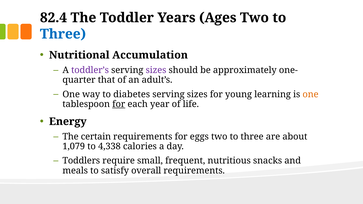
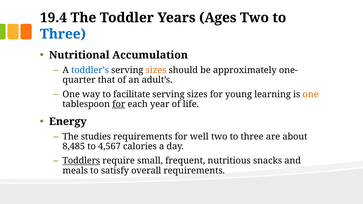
82.4: 82.4 -> 19.4
toddler’s colour: purple -> blue
sizes at (156, 70) colour: purple -> orange
diabetes: diabetes -> facilitate
certain: certain -> studies
eggs: eggs -> well
1,079: 1,079 -> 8,485
4,338: 4,338 -> 4,567
Toddlers underline: none -> present
